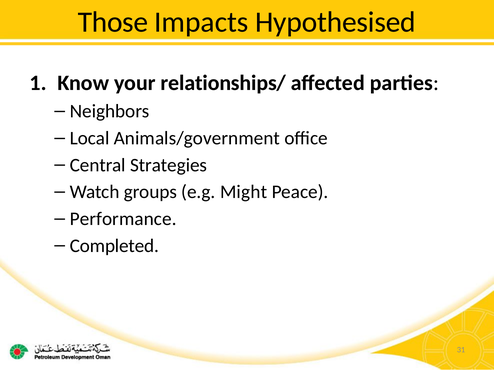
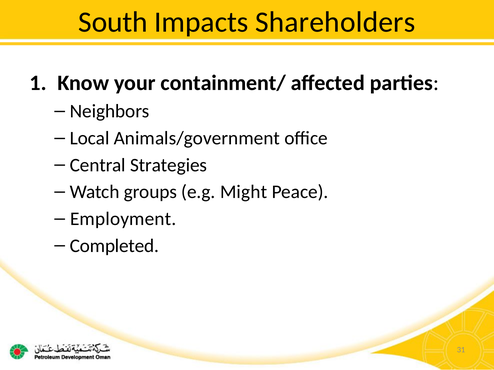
Those: Those -> South
Hypothesised: Hypothesised -> Shareholders
relationships/: relationships/ -> containment/
Performance: Performance -> Employment
